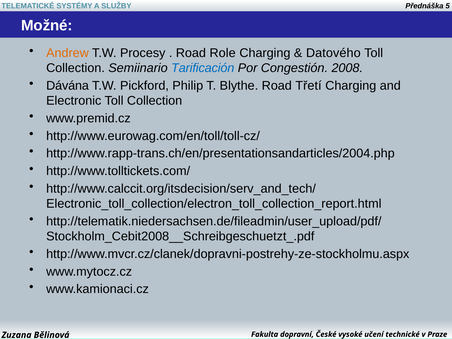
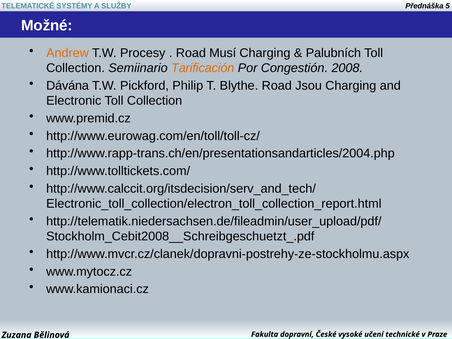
Role: Role -> Musí
Datového: Datového -> Palubních
Tarificación colour: blue -> orange
Třetí: Třetí -> Jsou
